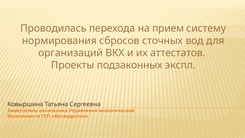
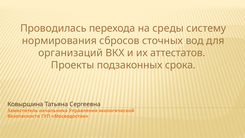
прием: прием -> среды
экспл: экспл -> срока
